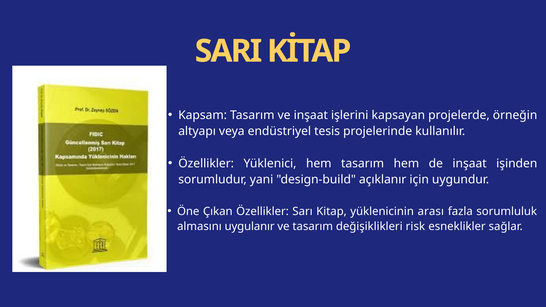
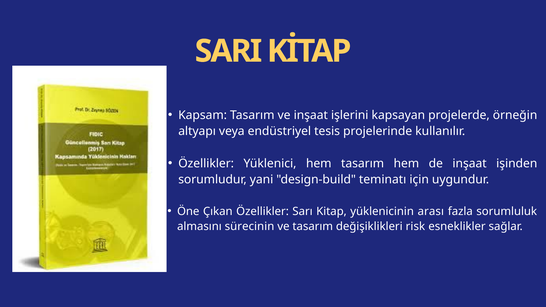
açıklanır: açıklanır -> teminatı
uygulanır: uygulanır -> sürecinin
